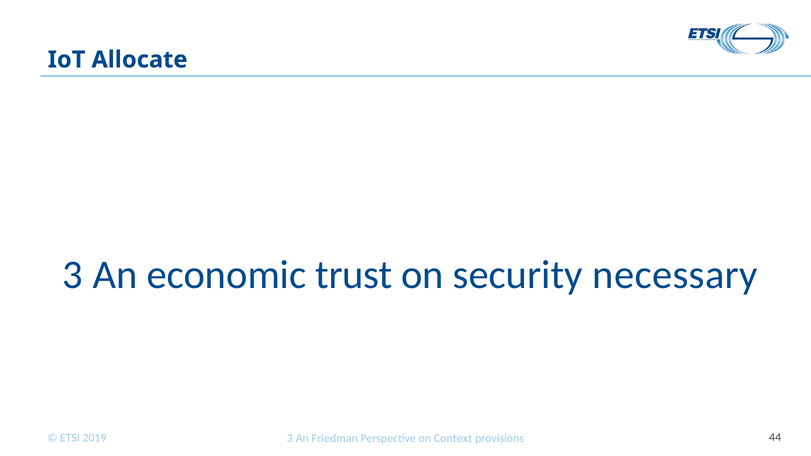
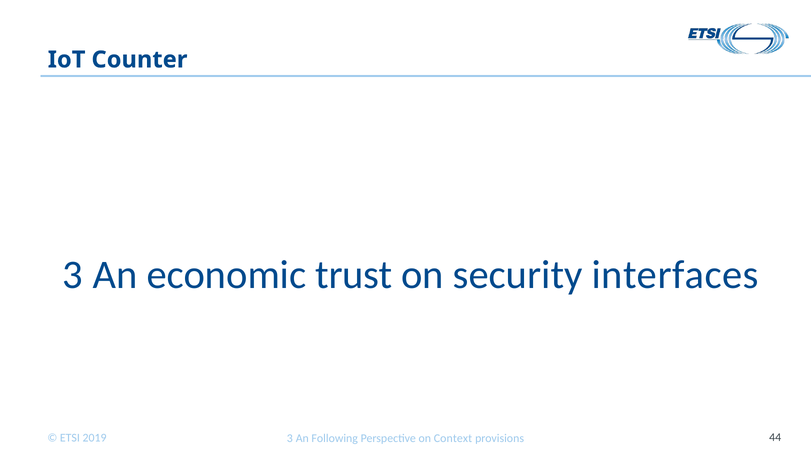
Allocate: Allocate -> Counter
necessary: necessary -> interfaces
Friedman: Friedman -> Following
